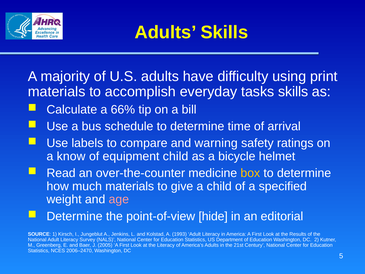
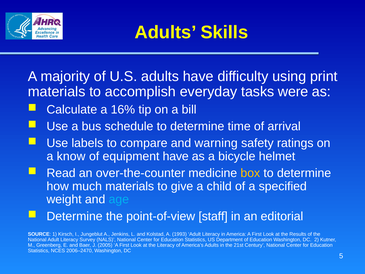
tasks skills: skills -> were
66%: 66% -> 16%
equipment child: child -> have
age colour: pink -> light blue
hide: hide -> staff
